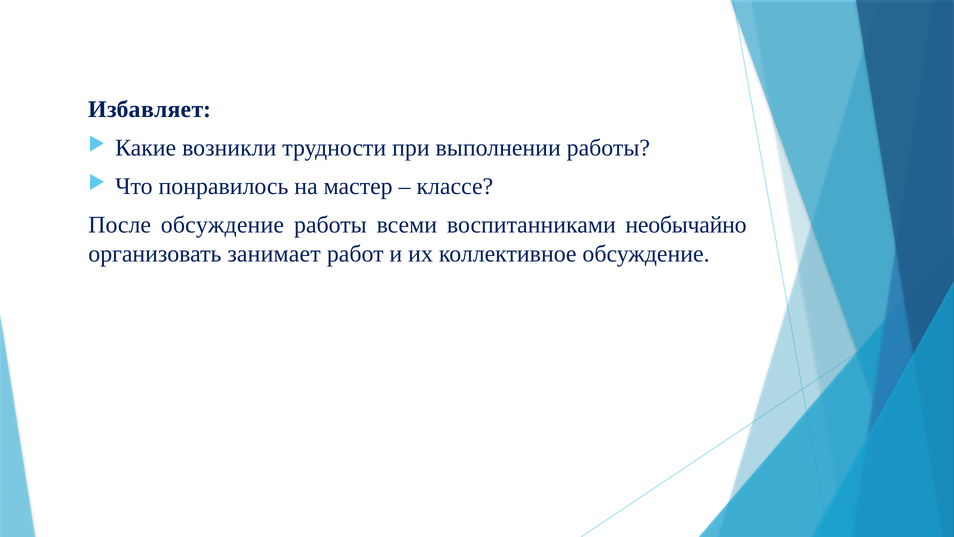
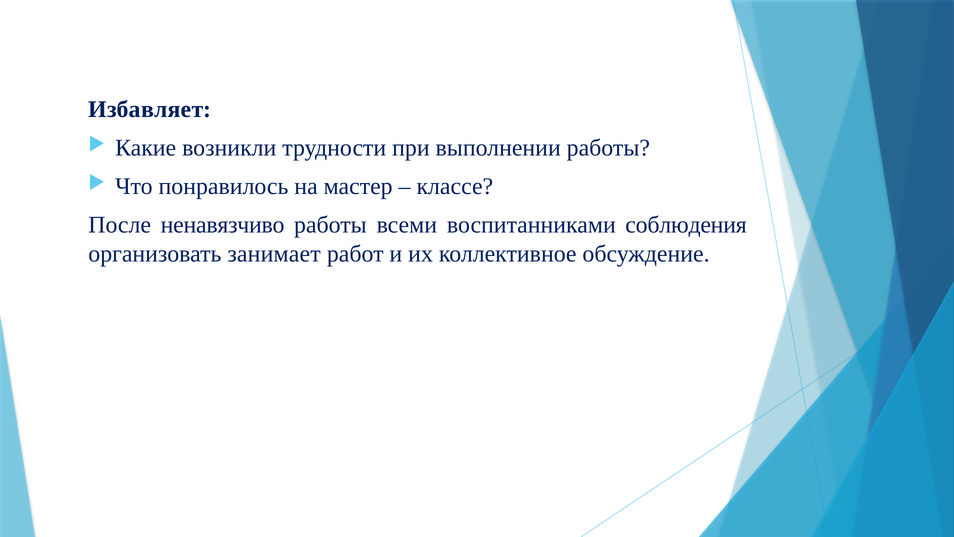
После обсуждение: обсуждение -> ненавязчиво
необычайно: необычайно -> соблюдения
